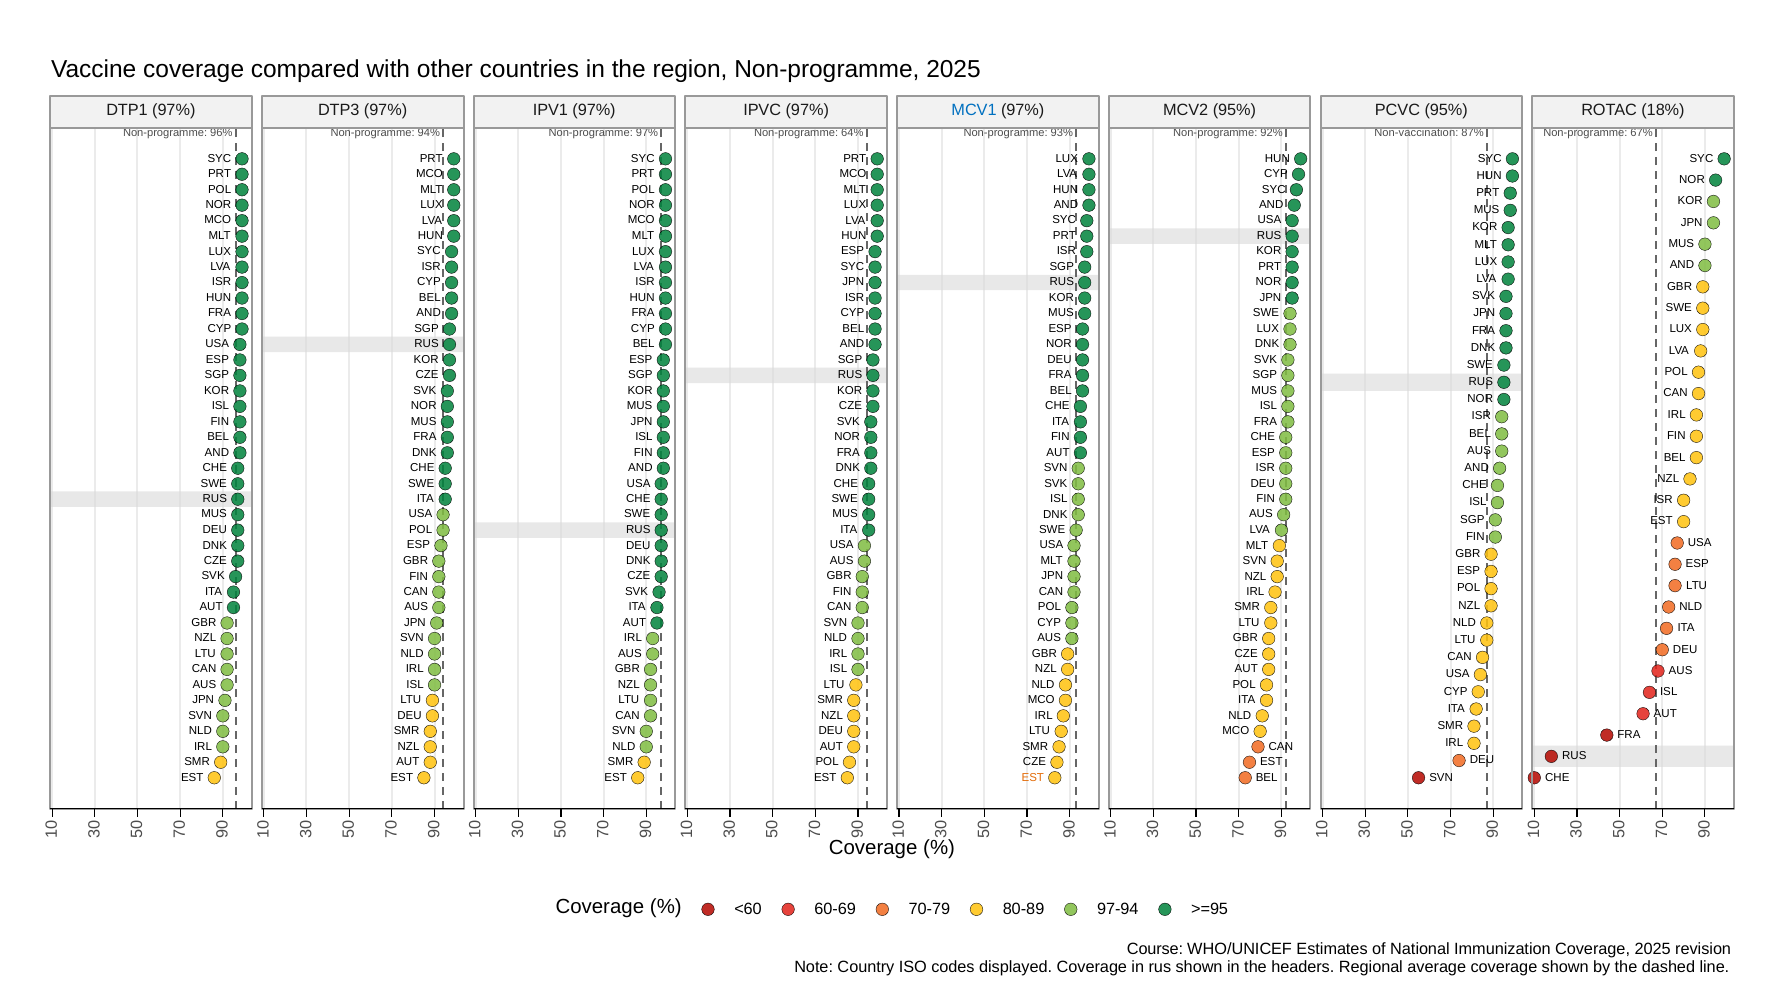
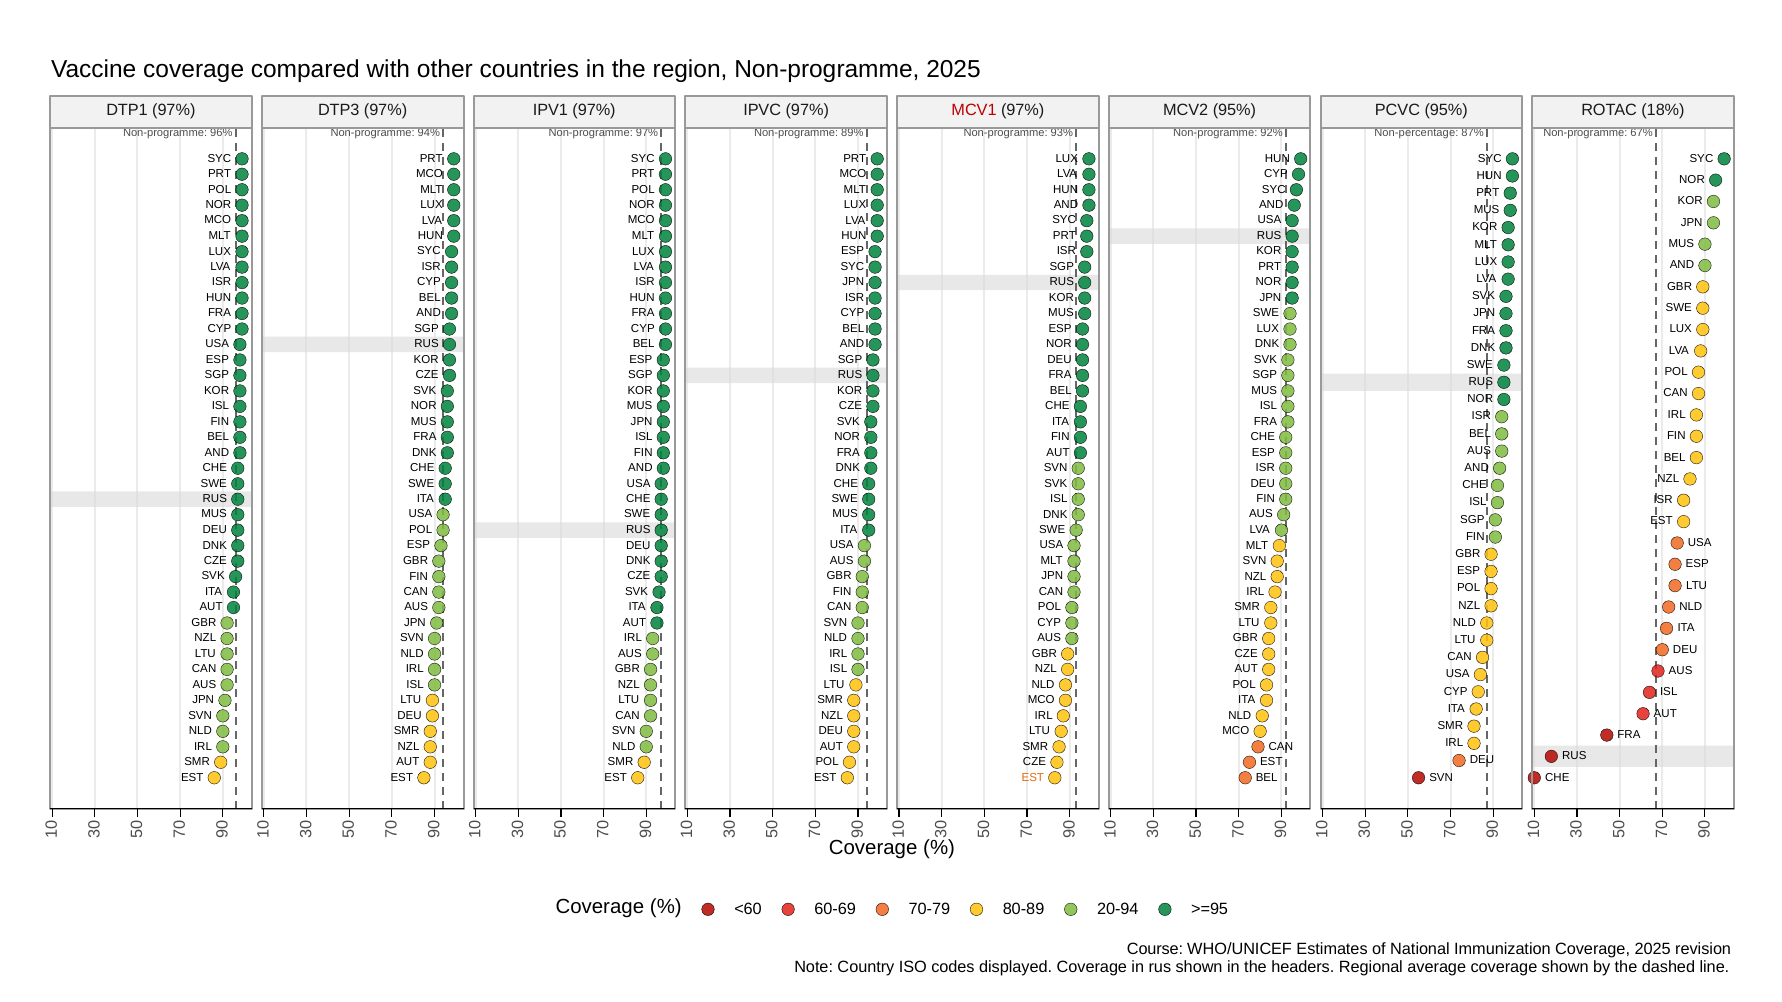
MCV1 colour: blue -> red
64%: 64% -> 89%
Non-vaccination: Non-vaccination -> Non-percentage
97-94: 97-94 -> 20-94
